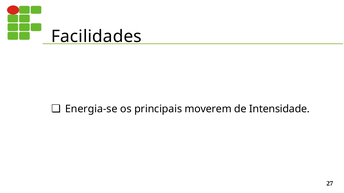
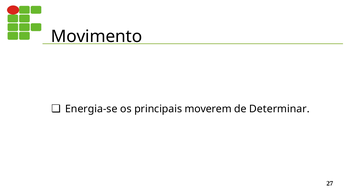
Facilidades: Facilidades -> Movimento
Intensidade: Intensidade -> Determinar
